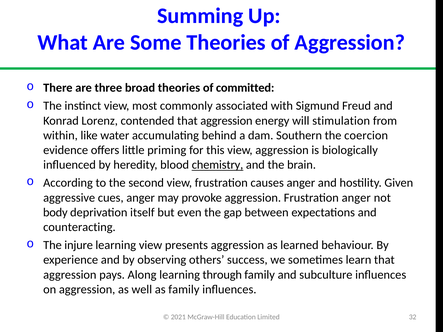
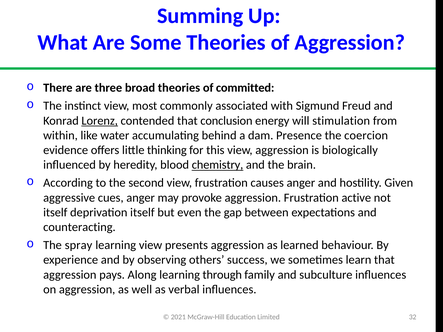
Lorenz underline: none -> present
contended that aggression: aggression -> conclusion
Southern: Southern -> Presence
priming: priming -> thinking
Frustration anger: anger -> active
body at (55, 213): body -> itself
injure: injure -> spray
as family: family -> verbal
